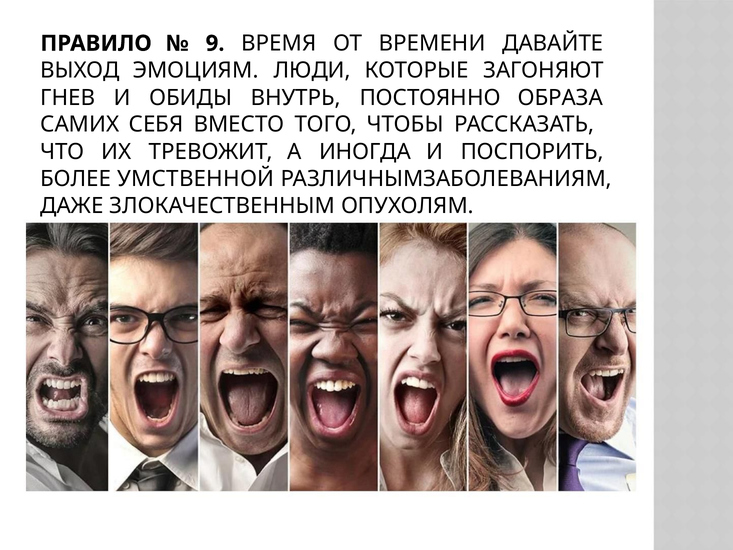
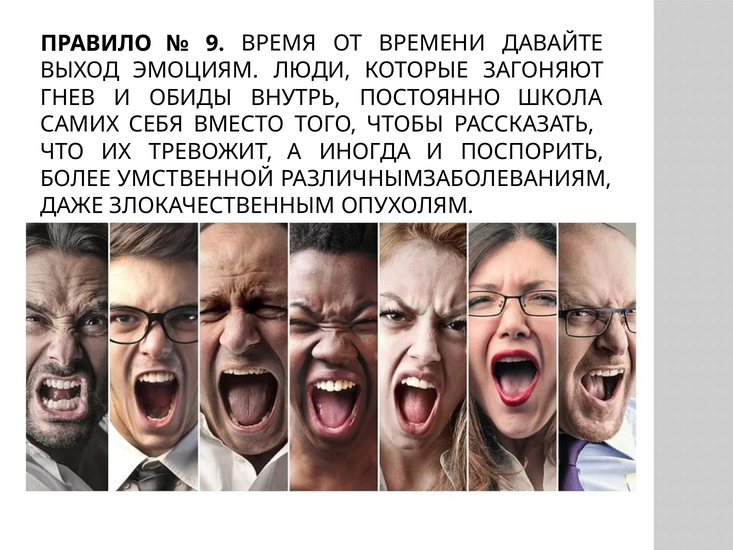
ОБРАЗА: ОБРАЗА -> ШКОЛА
